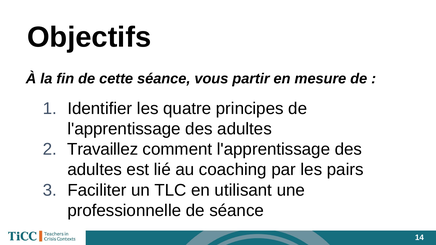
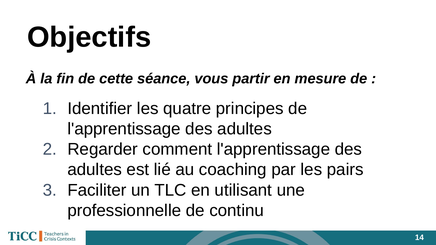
Travaillez: Travaillez -> Regarder
de séance: séance -> continu
